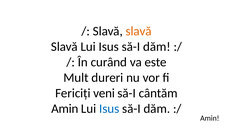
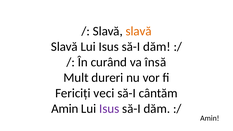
este: este -> însă
veni: veni -> veci
Isus at (109, 109) colour: blue -> purple
